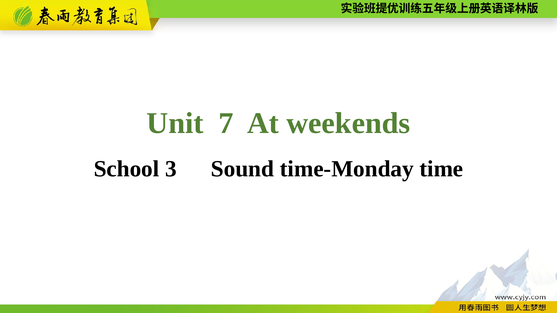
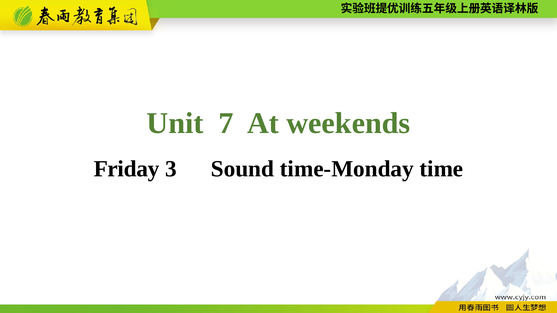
School: School -> Friday
